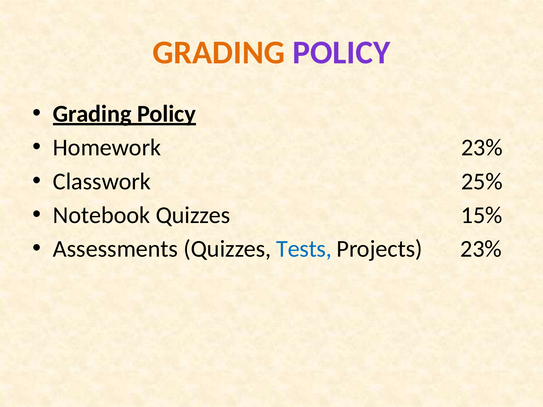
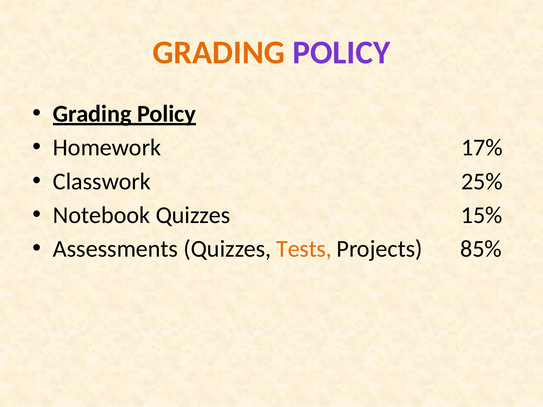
Homework 23%: 23% -> 17%
Tests colour: blue -> orange
Projects 23%: 23% -> 85%
